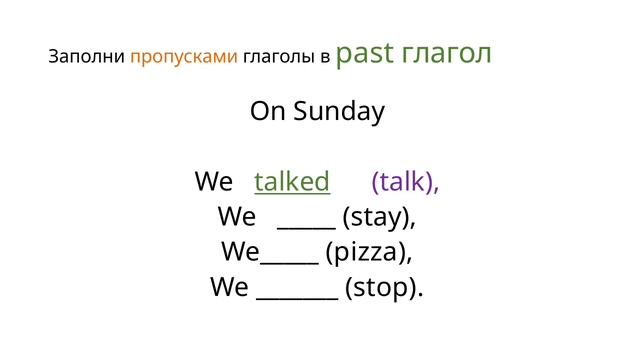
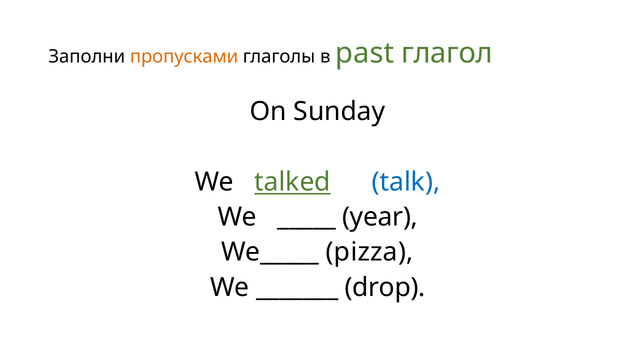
talk colour: purple -> blue
stay: stay -> year
stop: stop -> drop
